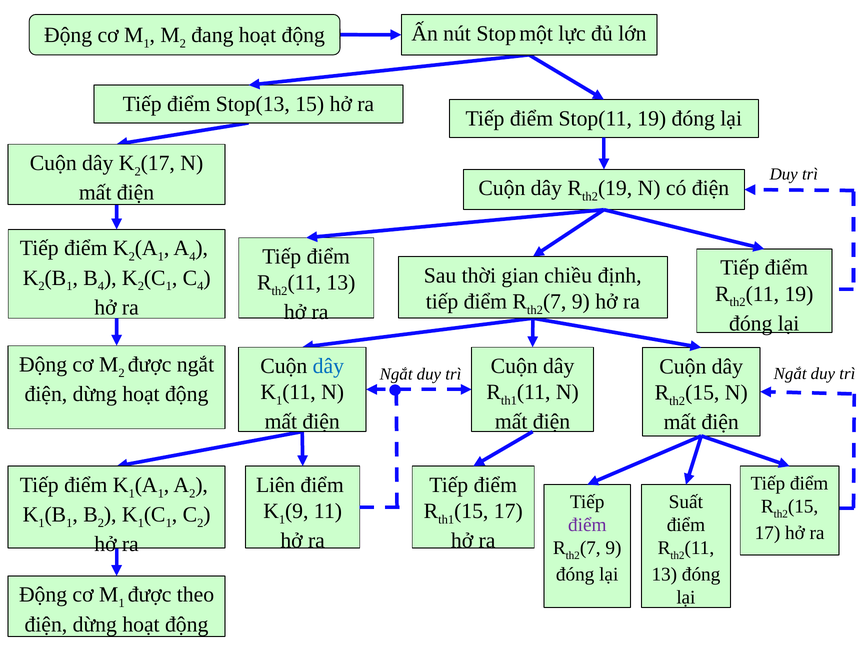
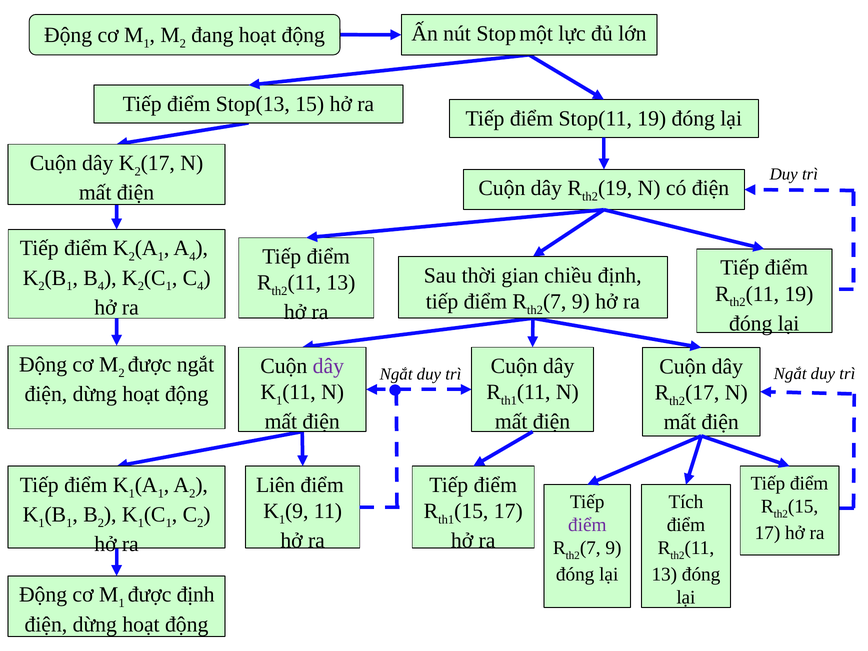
dây at (328, 366) colour: blue -> purple
15 at (702, 392): 15 -> 17
Suất: Suất -> Tích
được theo: theo -> định
